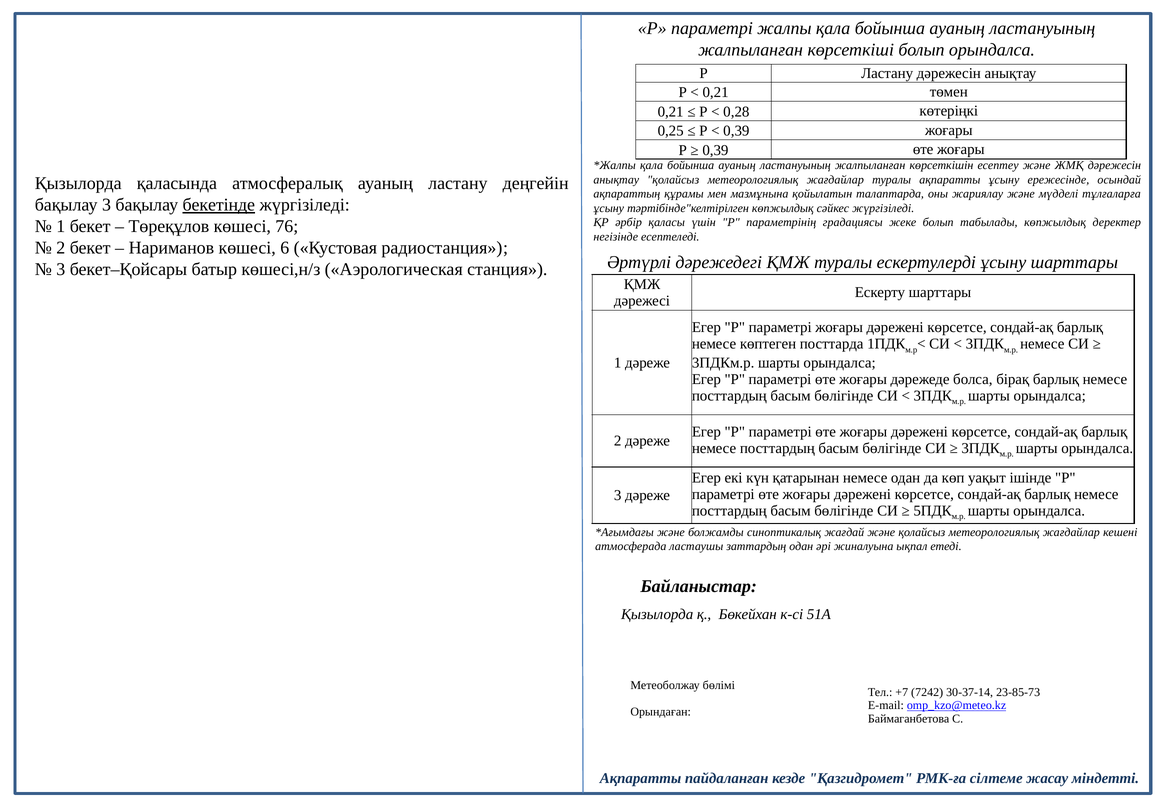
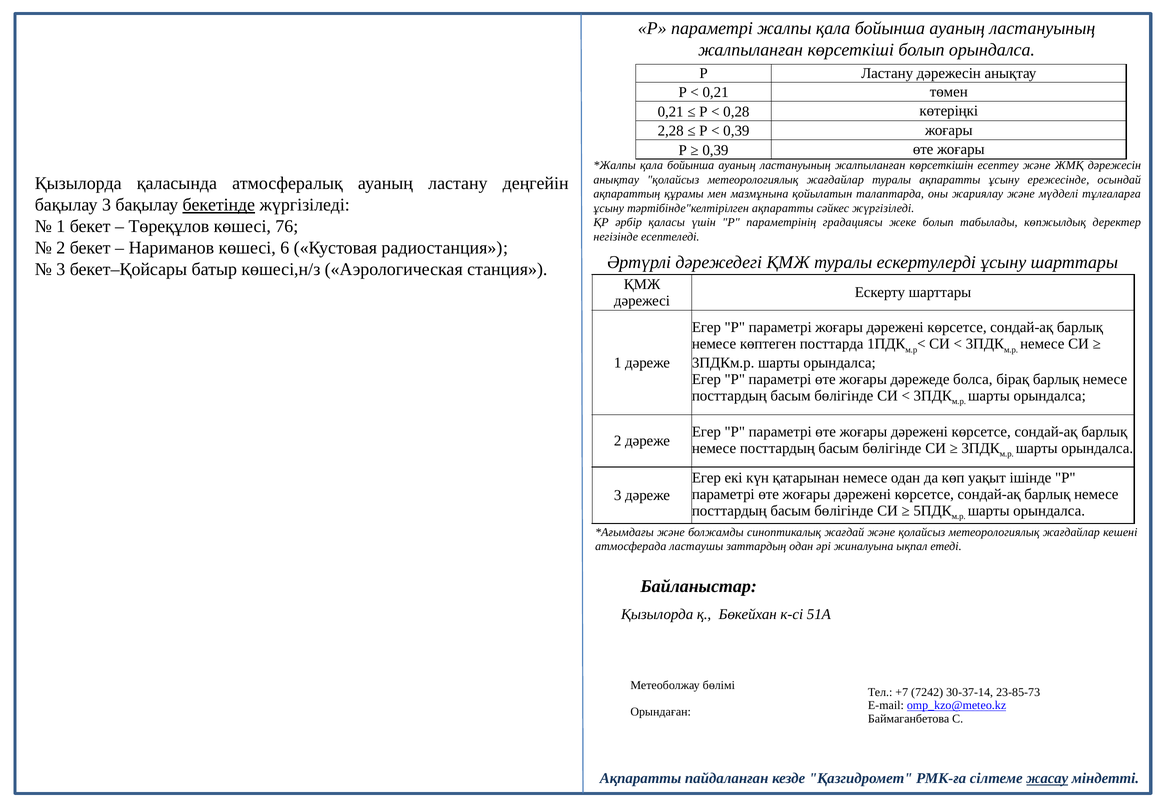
0,25: 0,25 -> 2,28
тәртібінде"келтірілген көпжылдық: көпжылдық -> ақпаратты
жасау underline: none -> present
